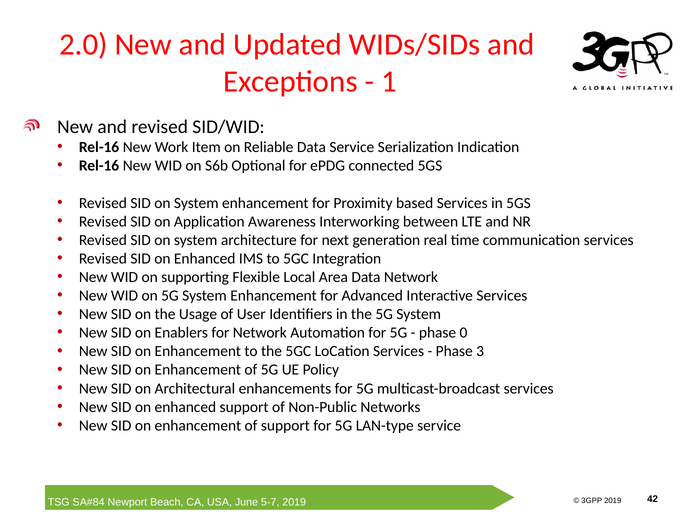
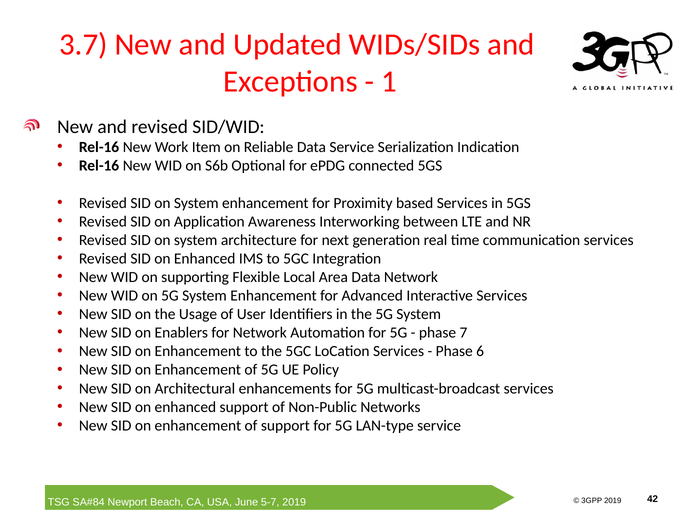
2.0: 2.0 -> 3.7
0: 0 -> 7
3: 3 -> 6
